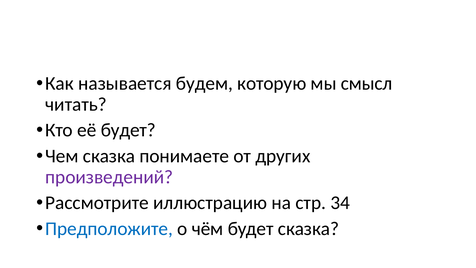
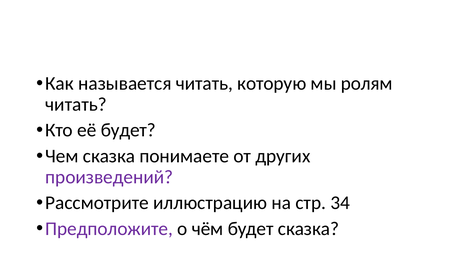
называется будем: будем -> читать
смысл: смысл -> ролям
Предположите colour: blue -> purple
